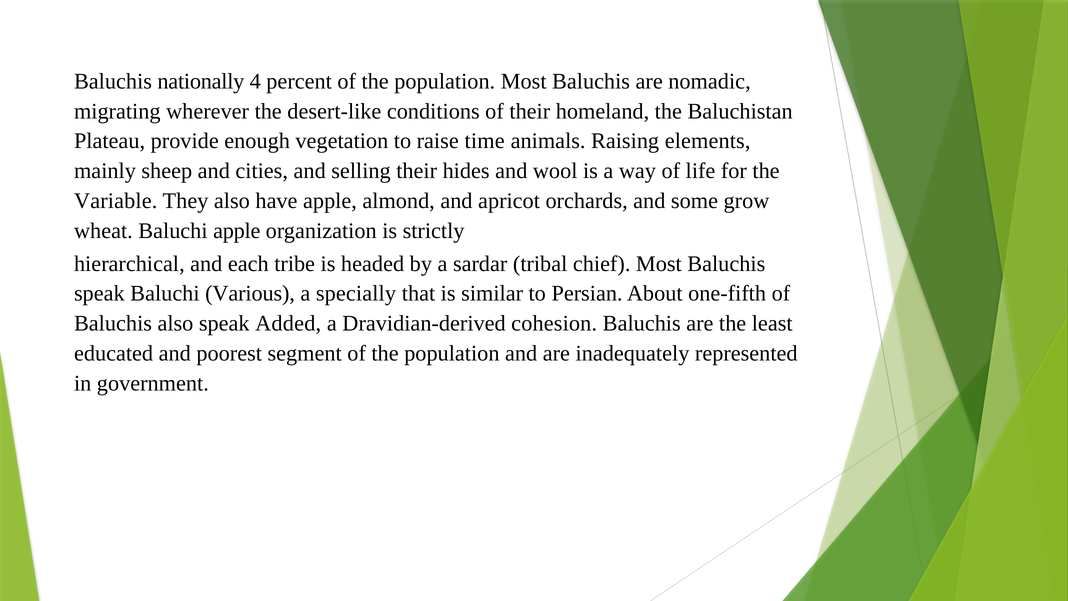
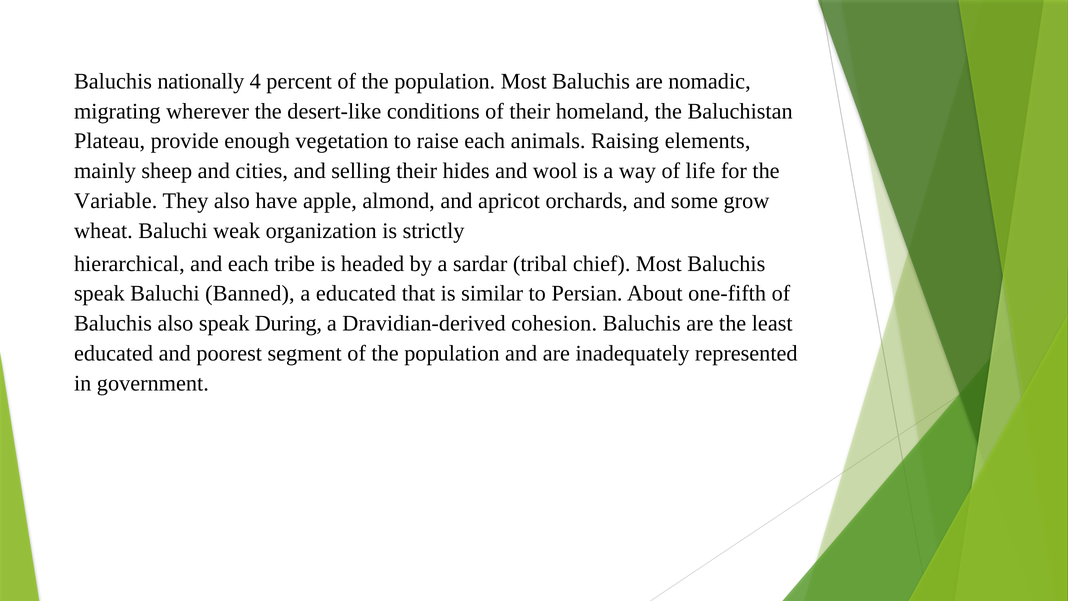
raise time: time -> each
Baluchi apple: apple -> weak
Various: Various -> Banned
a specially: specially -> educated
Added: Added -> During
